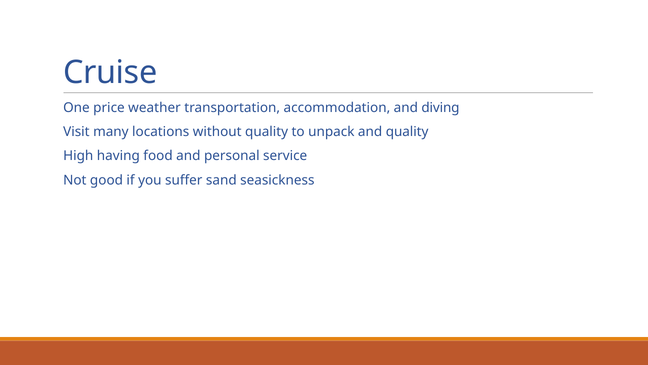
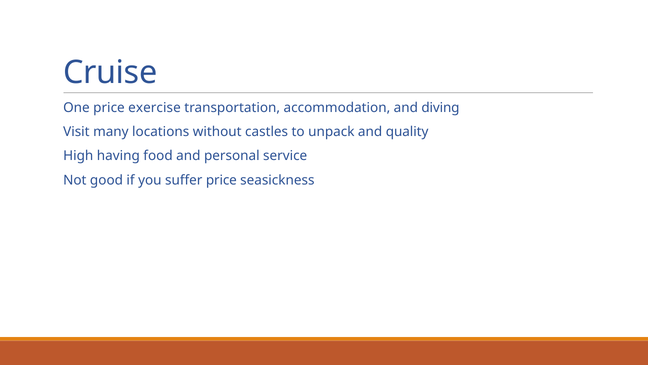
weather: weather -> exercise
without quality: quality -> castles
suffer sand: sand -> price
